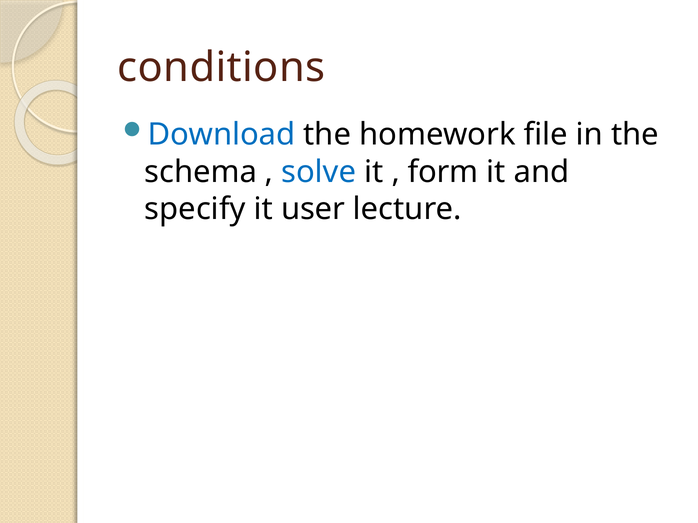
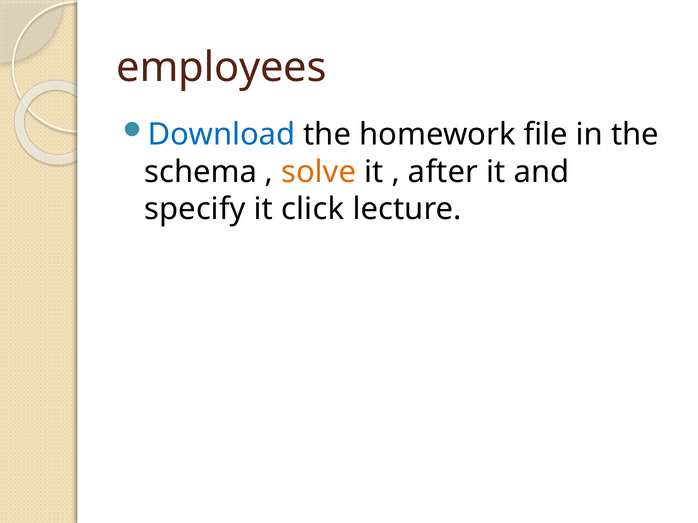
conditions: conditions -> employees
solve colour: blue -> orange
form: form -> after
user: user -> click
